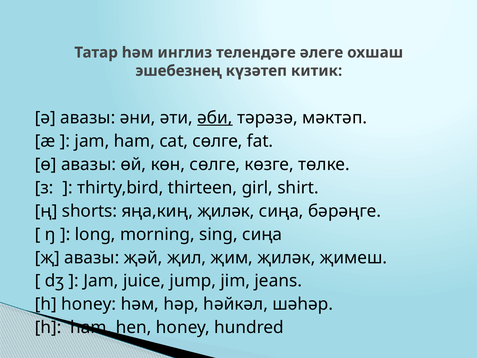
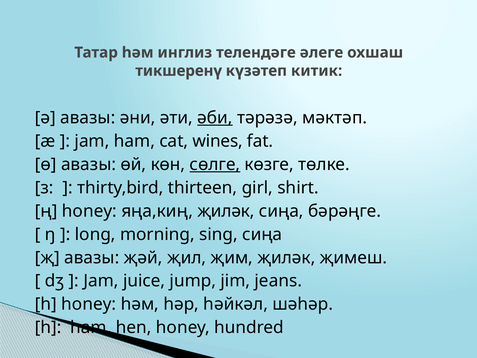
эшебезнең: эшебезнең -> тикшеренү
cat сөлге: сөлге -> wines
сөлге at (215, 164) underline: none -> present
ң shorts: shorts -> honey
